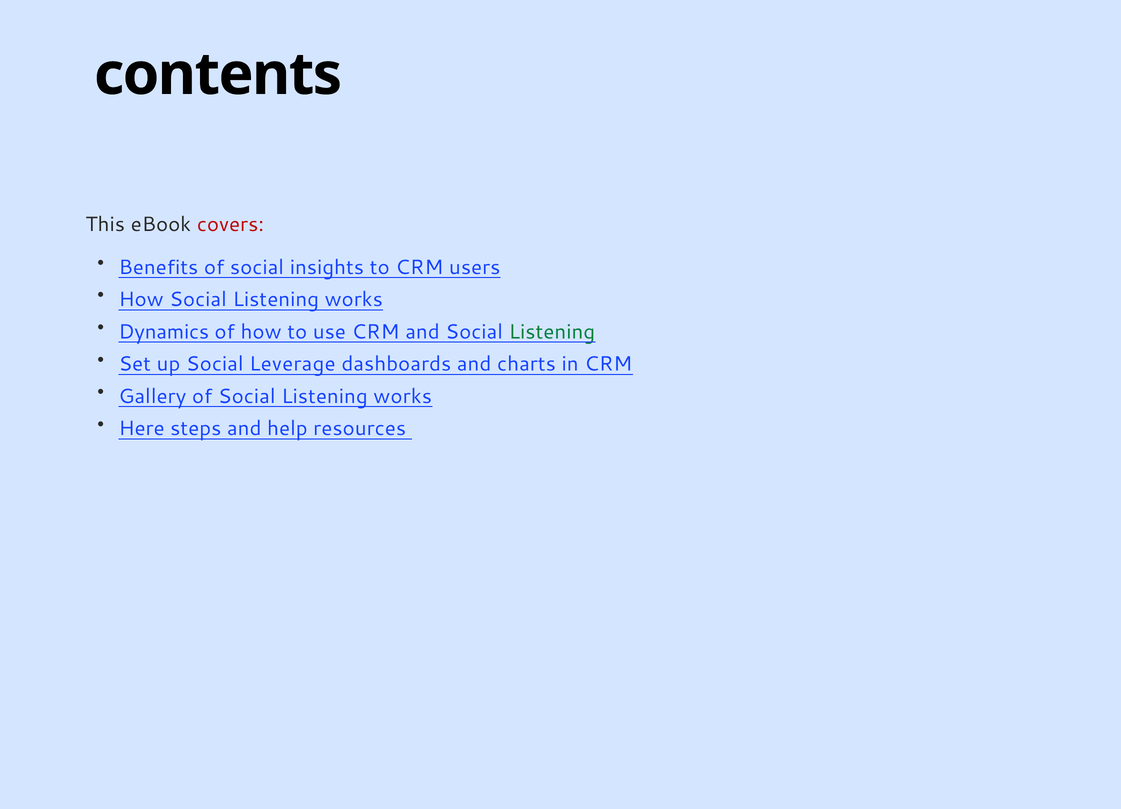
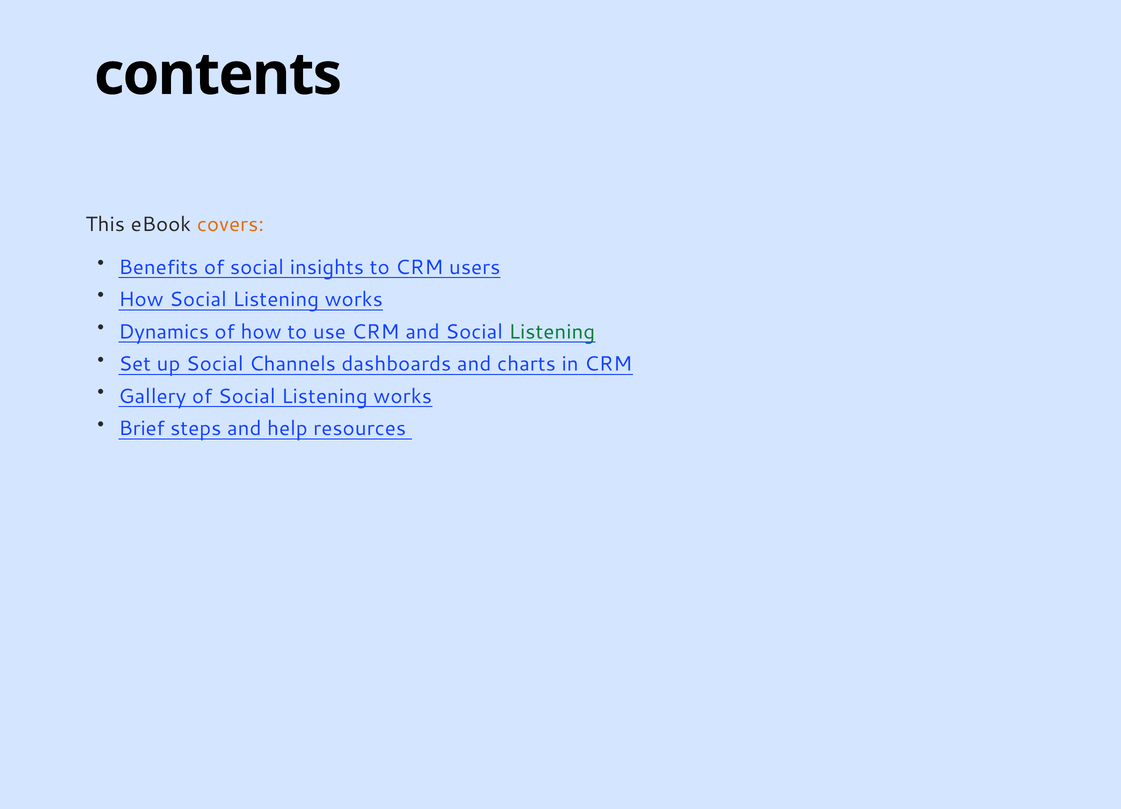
covers colour: red -> orange
Leverage: Leverage -> Channels
Here: Here -> Brief
